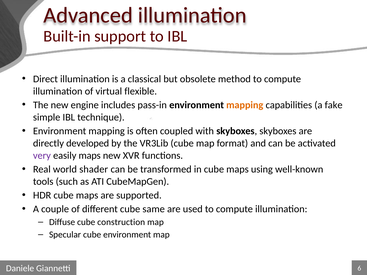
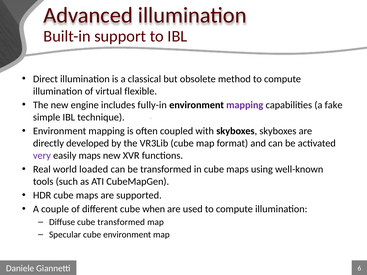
pass-in: pass-in -> fully-in
mapping at (245, 105) colour: orange -> purple
shader: shader -> loaded
same: same -> when
cube construction: construction -> transformed
